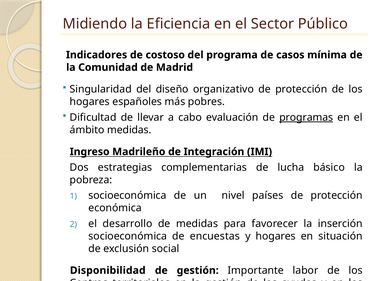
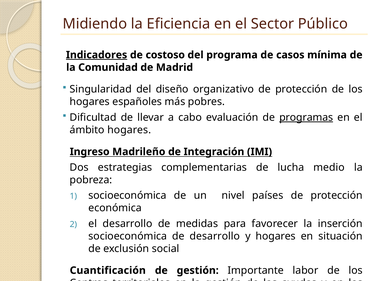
Indicadores underline: none -> present
ámbito medidas: medidas -> hogares
básico: básico -> medio
de encuestas: encuestas -> desarrollo
Disponibilidad: Disponibilidad -> Cuantificación
